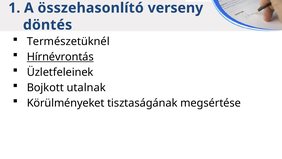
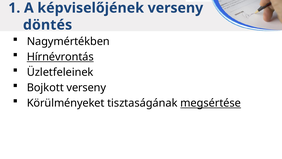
összehasonlító: összehasonlító -> képviselőjének
Természetüknél: Természetüknél -> Nagymértékben
Bojkott utalnak: utalnak -> verseny
megsértése underline: none -> present
